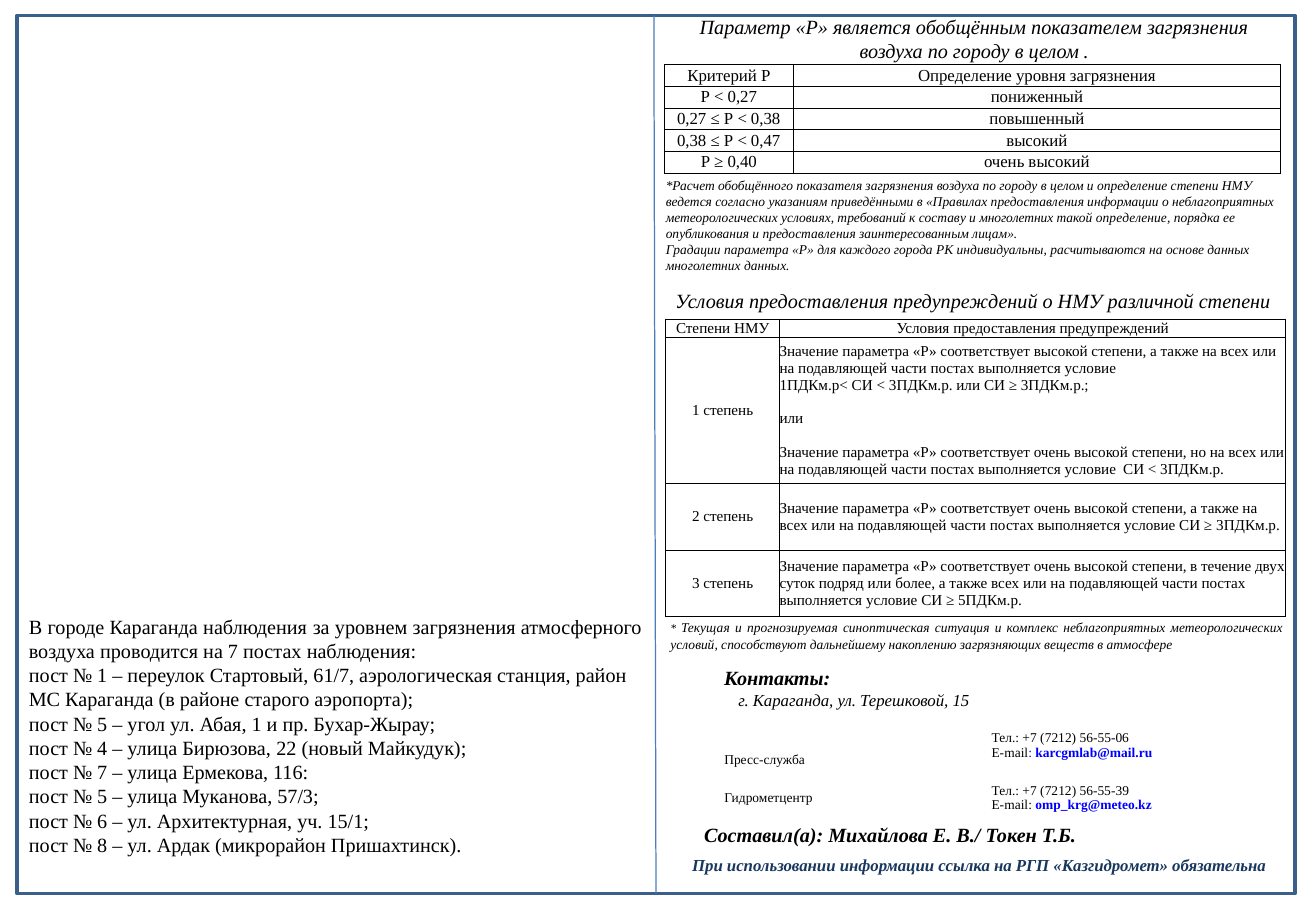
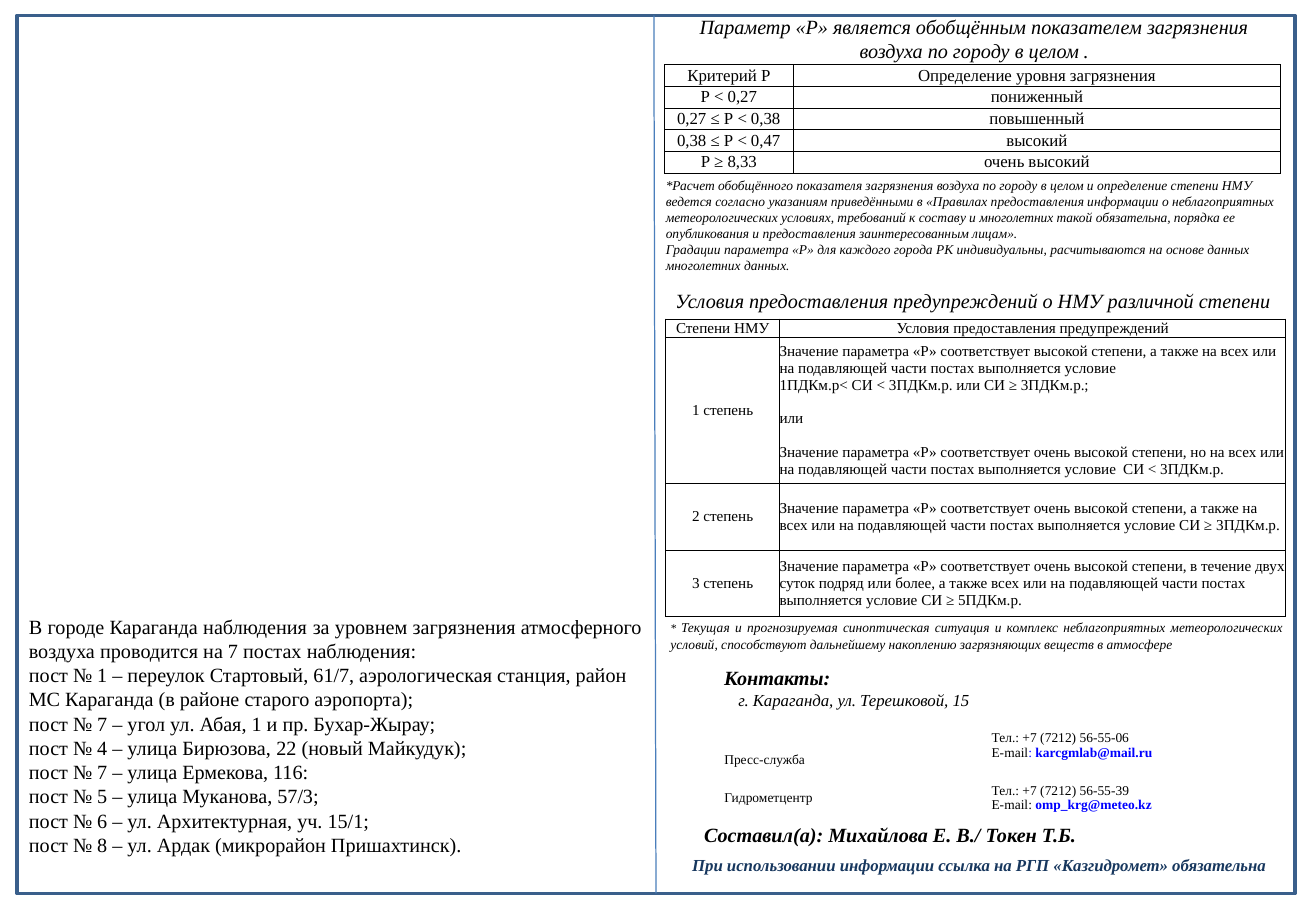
0,40: 0,40 -> 8,33
такой определение: определение -> обязательна
5 at (102, 724): 5 -> 7
